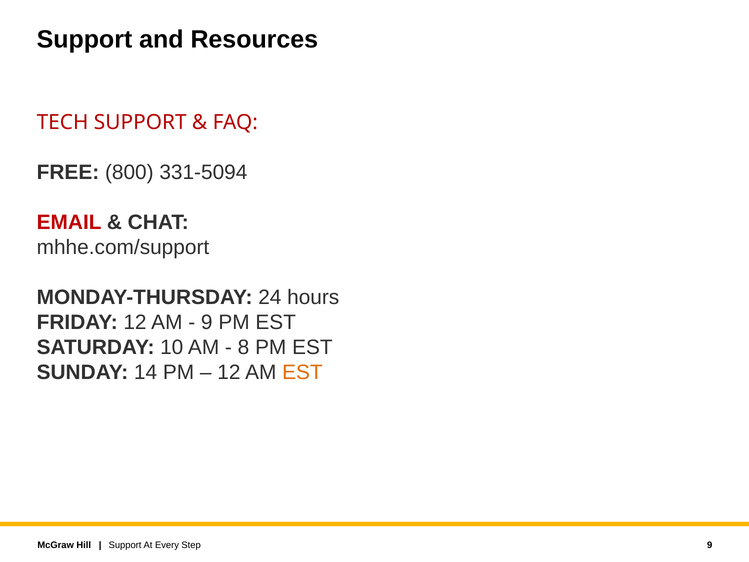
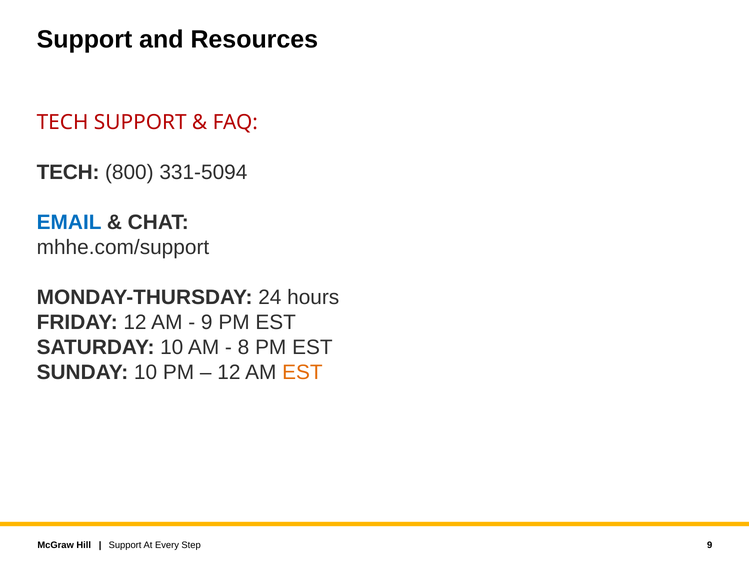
FREE at (68, 173): FREE -> TECH
EMAIL colour: red -> blue
SUNDAY 14: 14 -> 10
